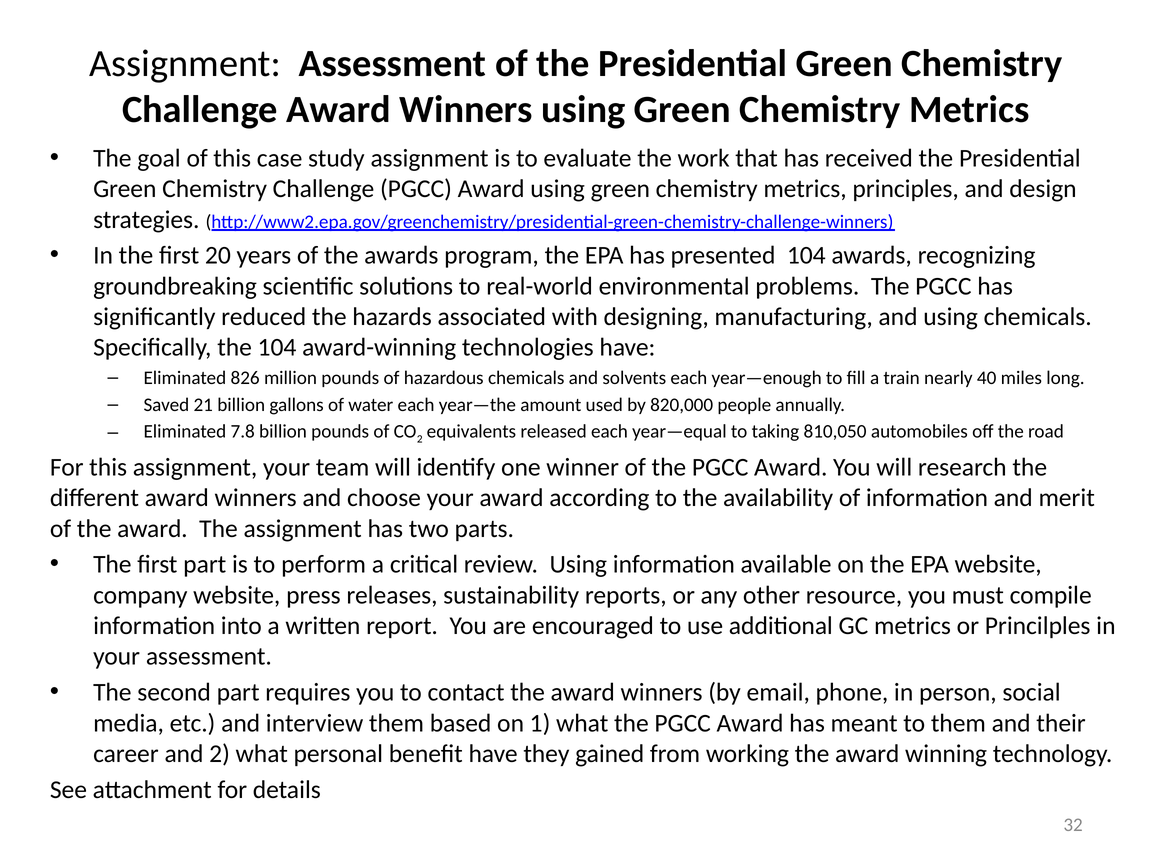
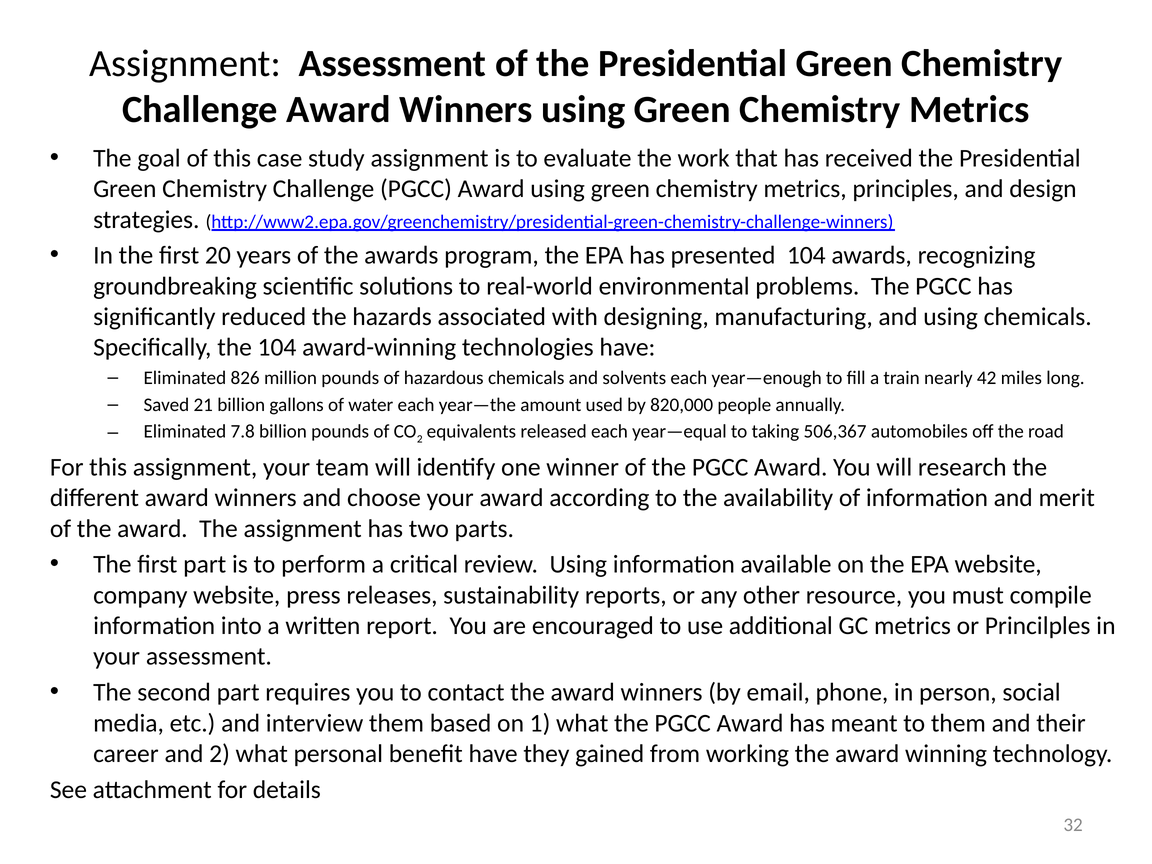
40: 40 -> 42
810,050: 810,050 -> 506,367
